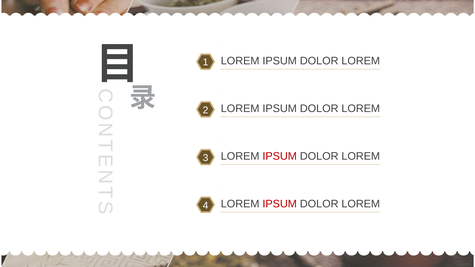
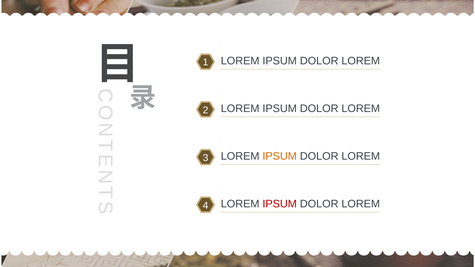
IPSUM at (280, 156) colour: red -> orange
